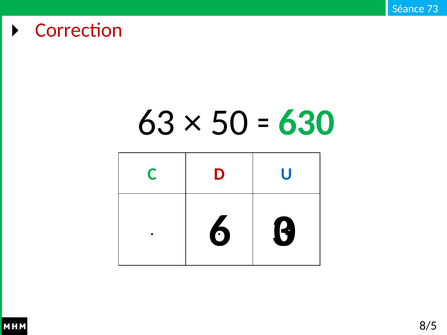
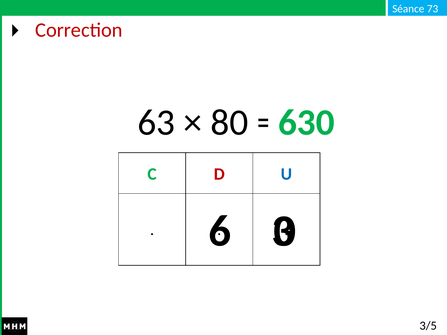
50: 50 -> 80
8/5: 8/5 -> 3/5
